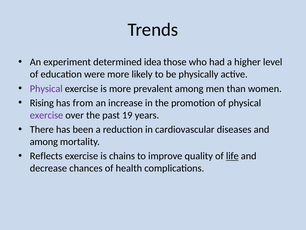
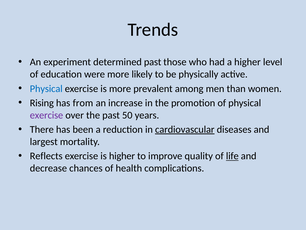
determined idea: idea -> past
Physical at (46, 88) colour: purple -> blue
19: 19 -> 50
cardiovascular underline: none -> present
among at (44, 141): among -> largest
is chains: chains -> higher
